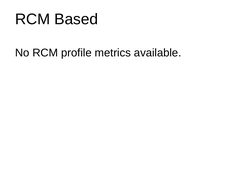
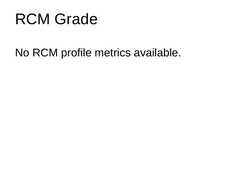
Based: Based -> Grade
